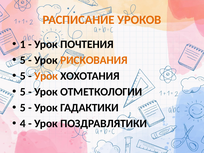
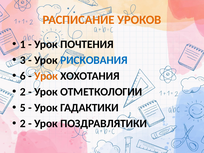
5 at (23, 60): 5 -> 3
РИСКОВАНИЯ colour: orange -> blue
5 at (23, 76): 5 -> 6
5 at (23, 92): 5 -> 2
4 at (23, 124): 4 -> 2
